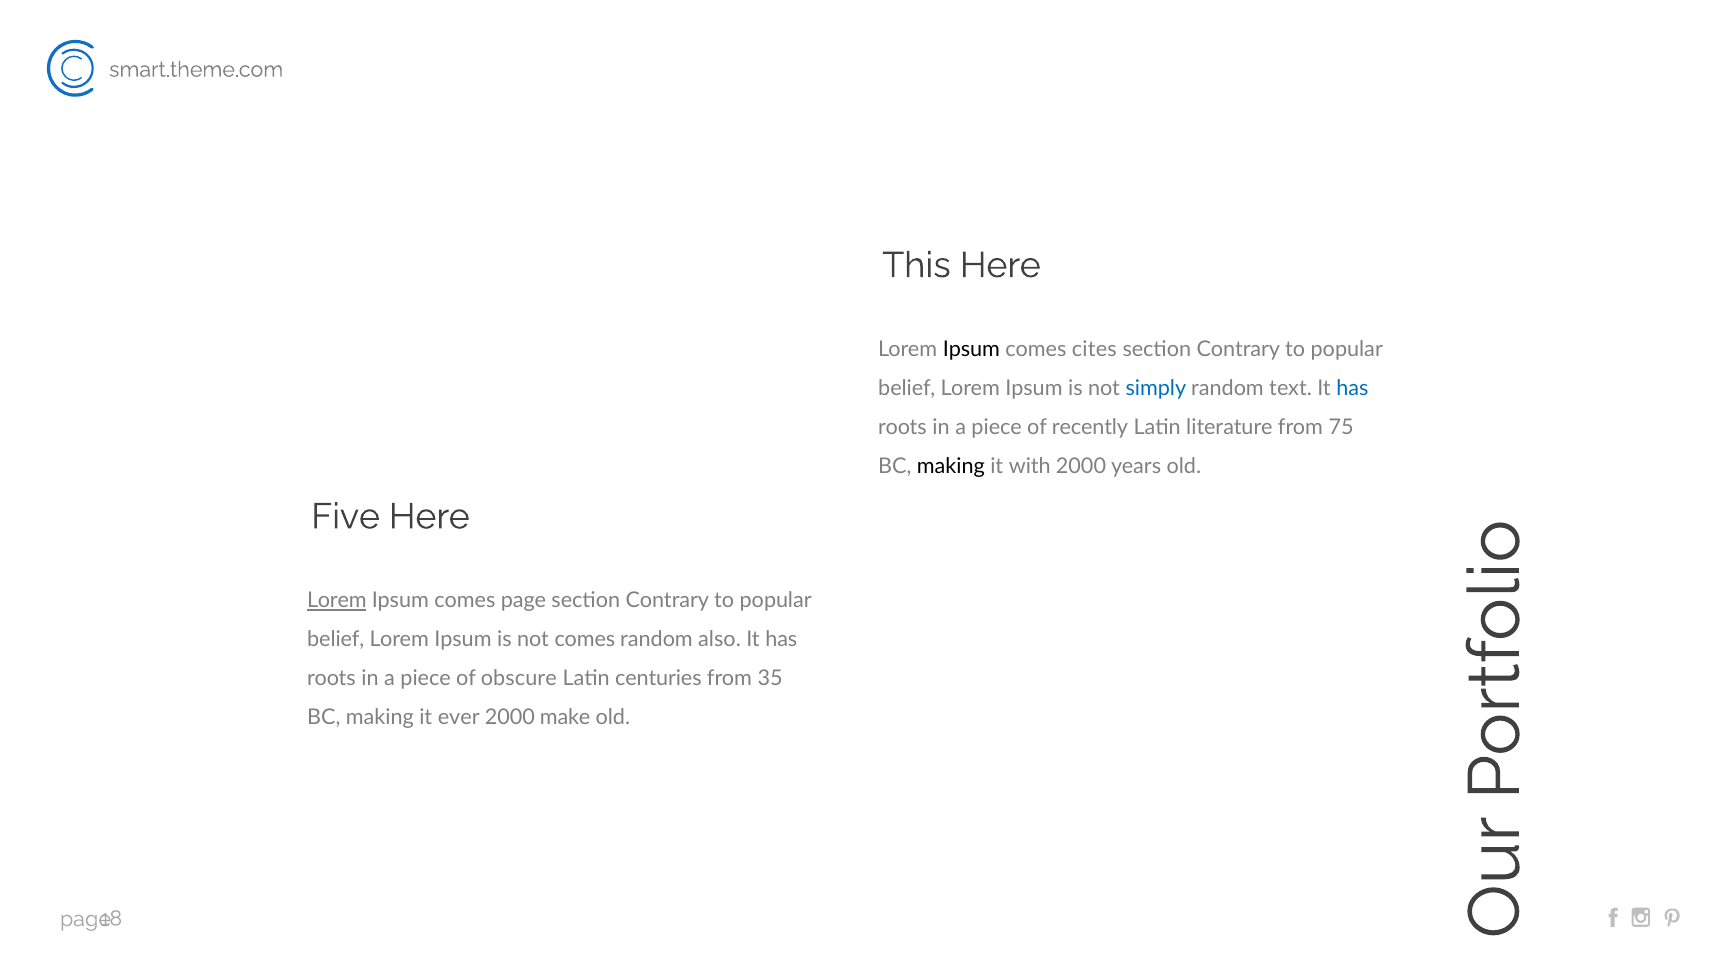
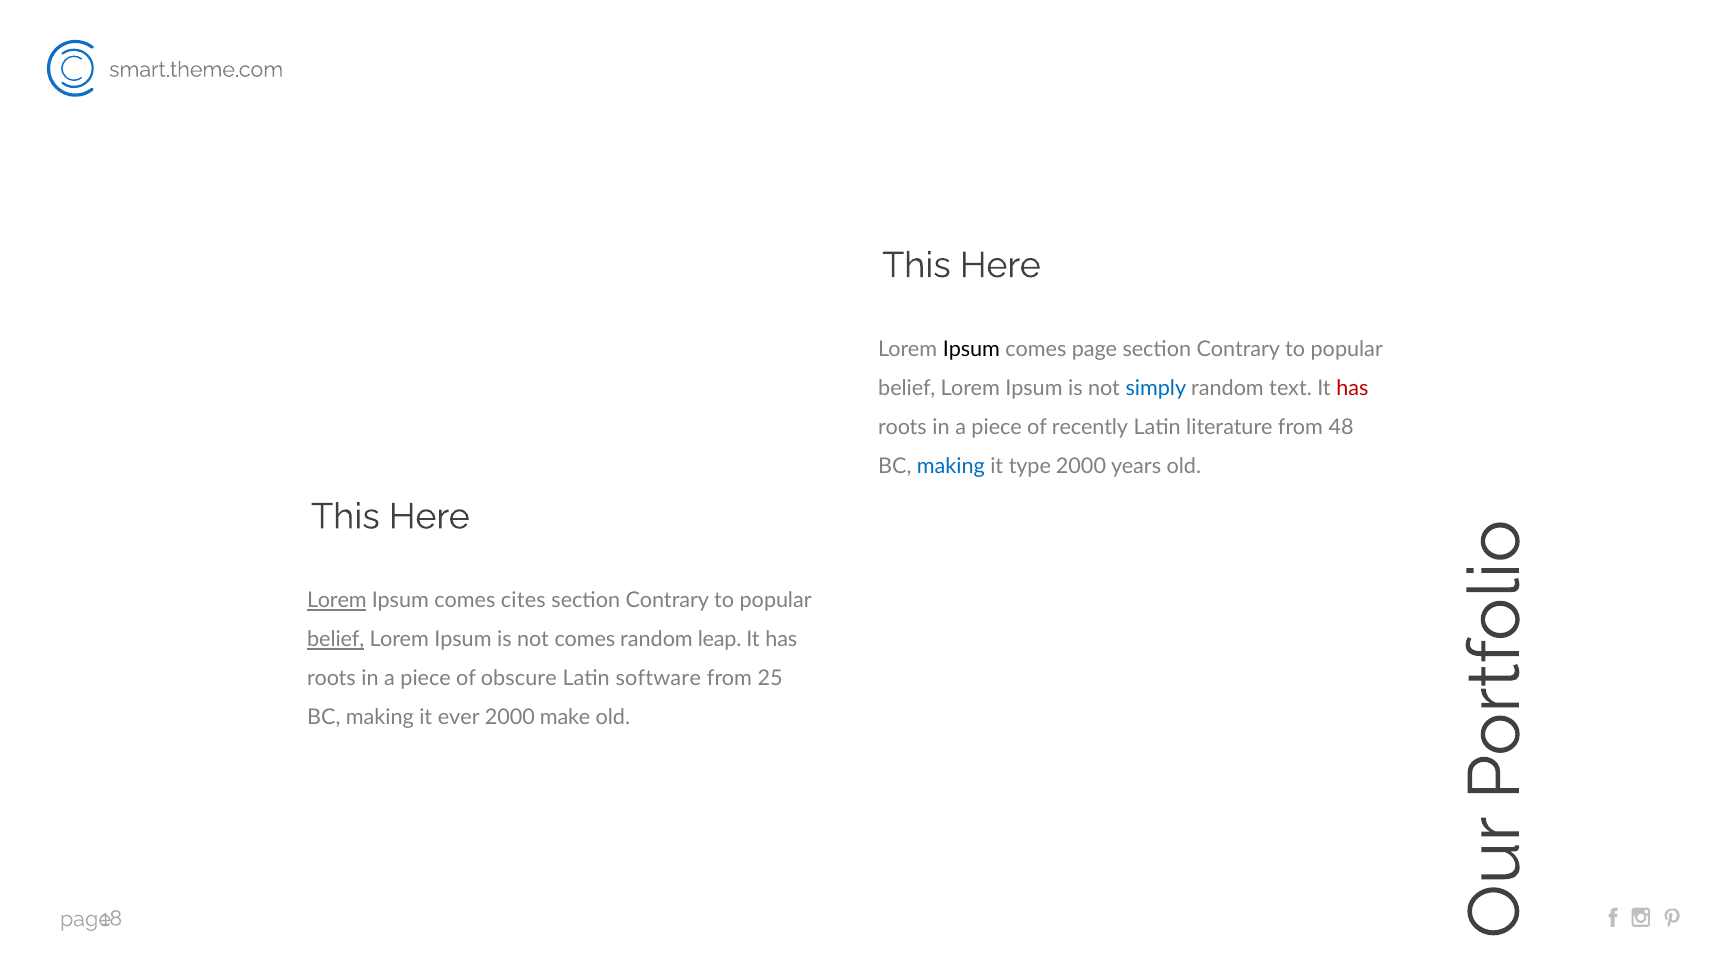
cites: cites -> page
has at (1352, 389) colour: blue -> red
75: 75 -> 48
making at (951, 467) colour: black -> blue
with: with -> type
Five at (346, 517): Five -> This
page: page -> cites
belief at (336, 640) underline: none -> present
also: also -> leap
centuries: centuries -> software
35: 35 -> 25
